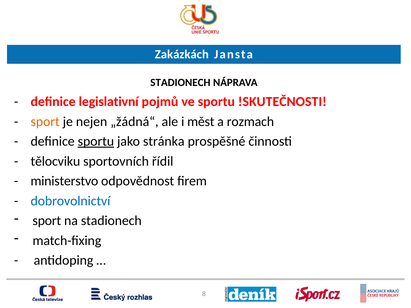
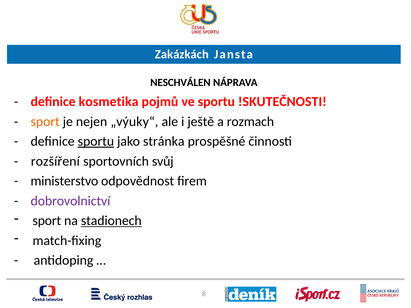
STADIONECH at (180, 83): STADIONECH -> NESCHVÁLEN
legislativní: legislativní -> kosmetika
„žádná“: „žádná“ -> „výuky“
měst: měst -> ještě
tělocviku: tělocviku -> rozšíření
řídil: řídil -> svůj
dobrovolnictví colour: blue -> purple
stadionech at (111, 221) underline: none -> present
